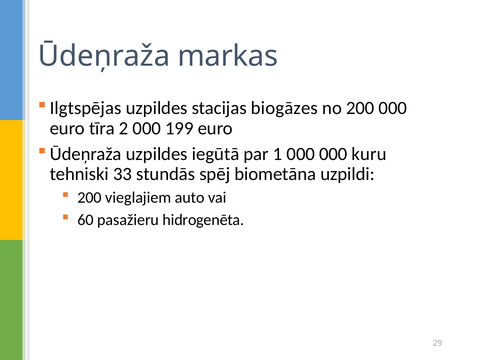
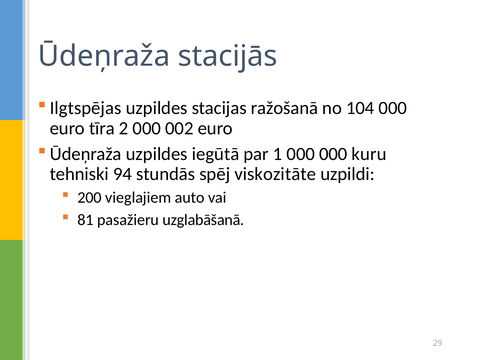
markas: markas -> stacijās
biogāzes: biogāzes -> ražošanā
no 200: 200 -> 104
199: 199 -> 002
33: 33 -> 94
biometāna: biometāna -> viskozitāte
60: 60 -> 81
hidrogenēta: hidrogenēta -> uzglabāšanā
